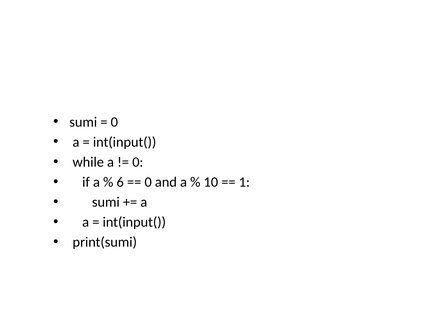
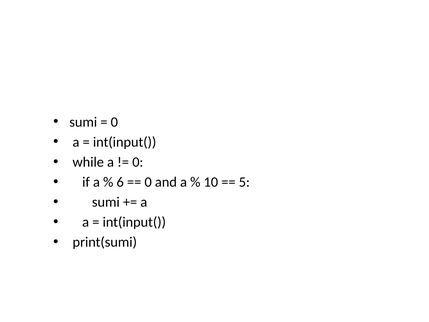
1: 1 -> 5
